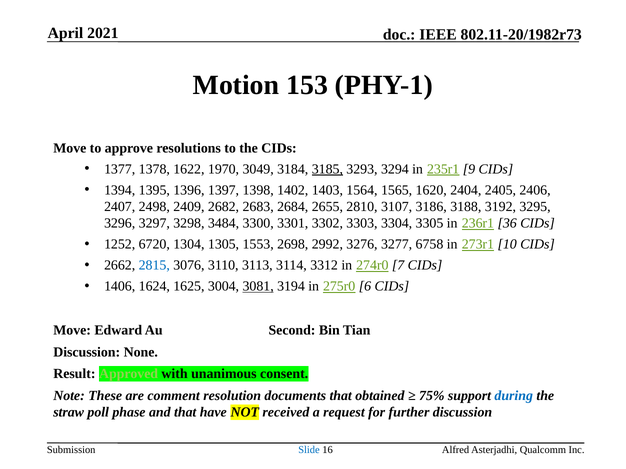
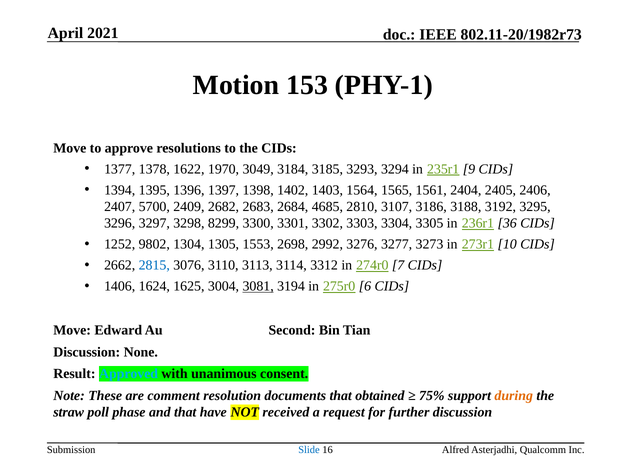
3185 underline: present -> none
1620: 1620 -> 1561
2498: 2498 -> 5700
2655: 2655 -> 4685
3484: 3484 -> 8299
6720: 6720 -> 9802
6758: 6758 -> 3273
Approved colour: light green -> light blue
during colour: blue -> orange
